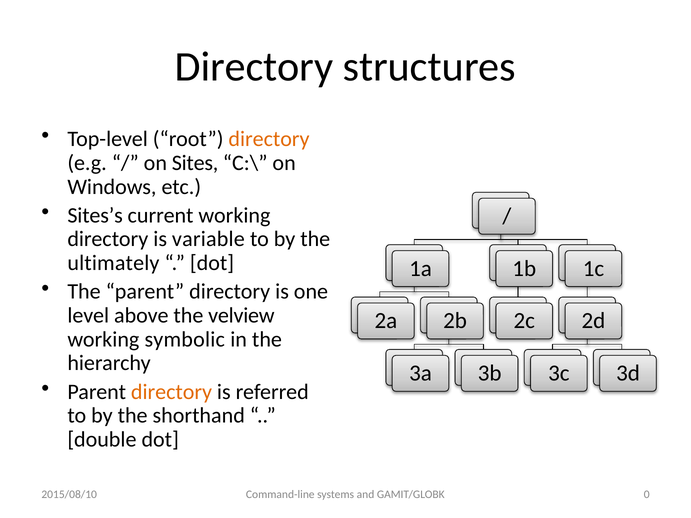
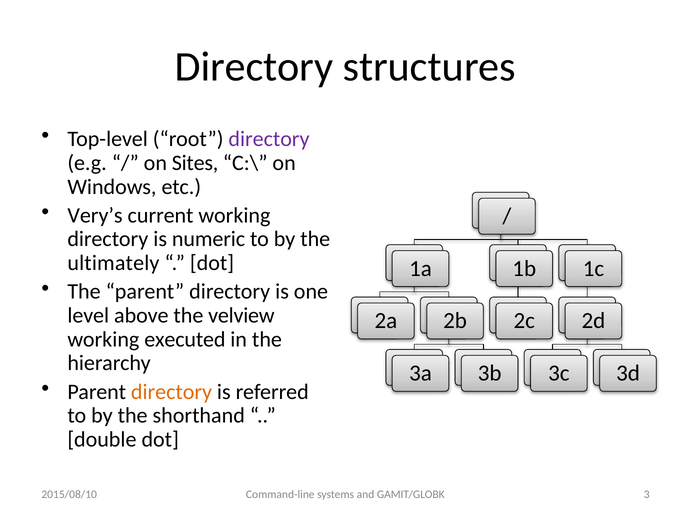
directory at (269, 139) colour: orange -> purple
Sites’s: Sites’s -> Very’s
variable: variable -> numeric
symbolic: symbolic -> executed
0: 0 -> 3
